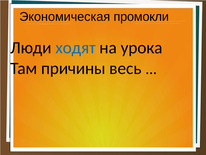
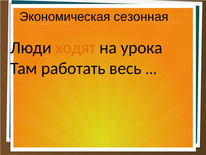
промокли: промокли -> сезонная
ходят colour: blue -> orange
причины: причины -> работать
